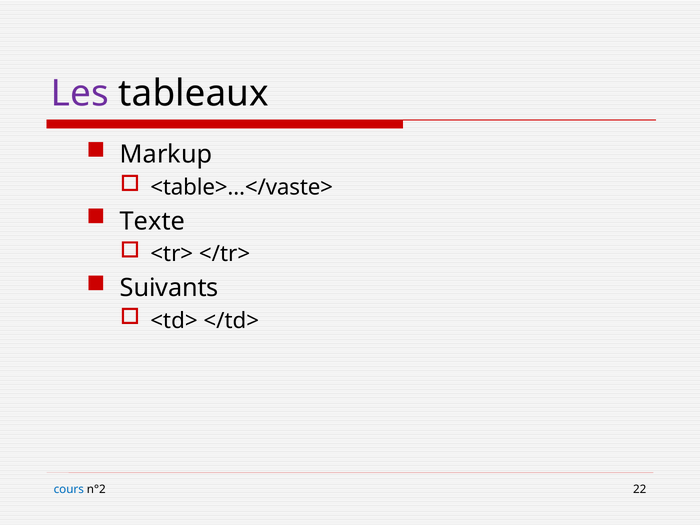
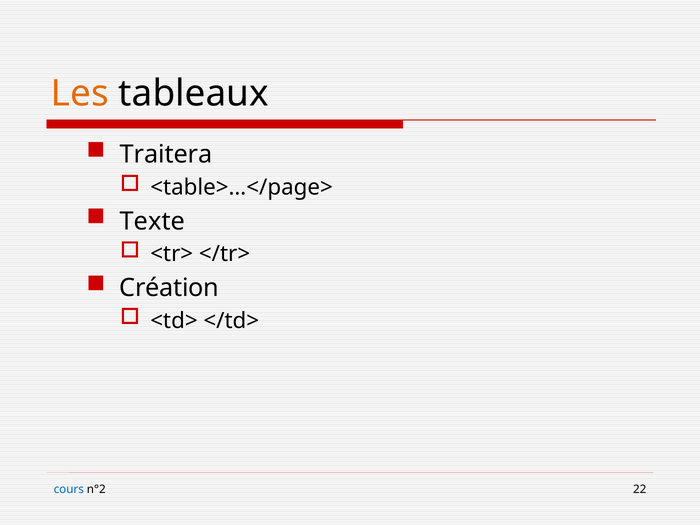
Les colour: purple -> orange
Markup: Markup -> Traitera
<table>…</vaste>: <table>…</vaste> -> <table>…</page>
Suivants: Suivants -> Création
